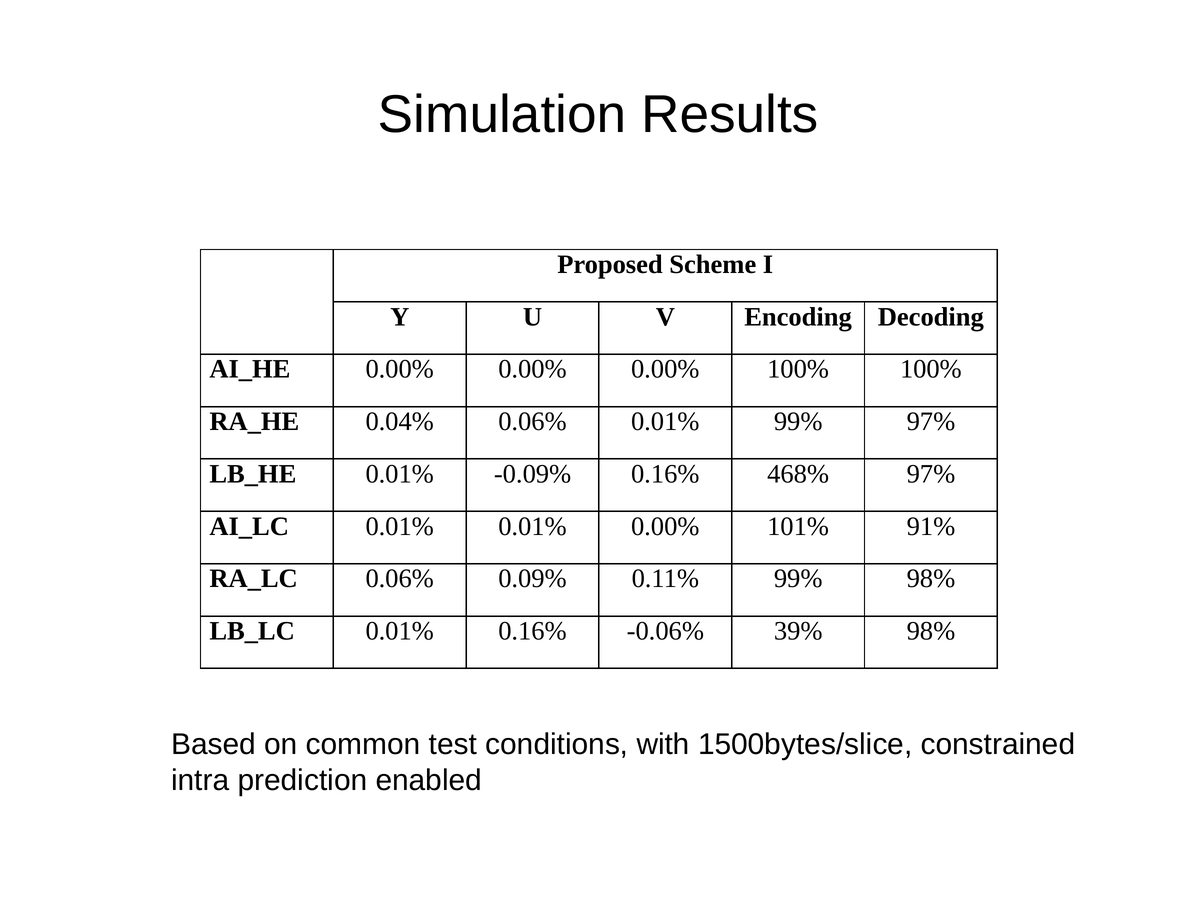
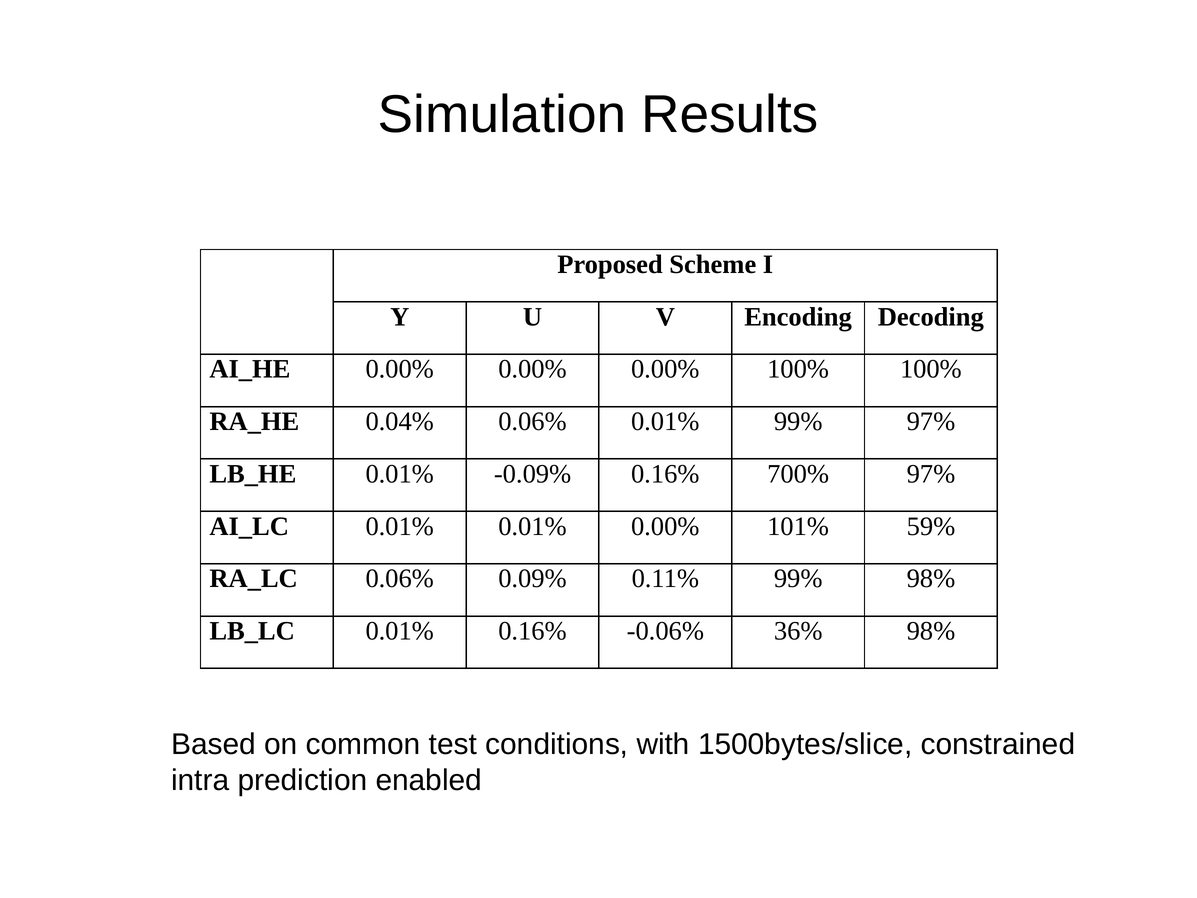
468%: 468% -> 700%
91%: 91% -> 59%
39%: 39% -> 36%
